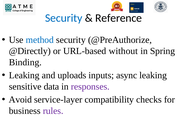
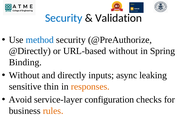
Reference: Reference -> Validation
Leaking at (24, 75): Leaking -> Without
uploads: uploads -> directly
data: data -> thin
responses colour: purple -> orange
compatibility: compatibility -> configuration
rules colour: purple -> orange
